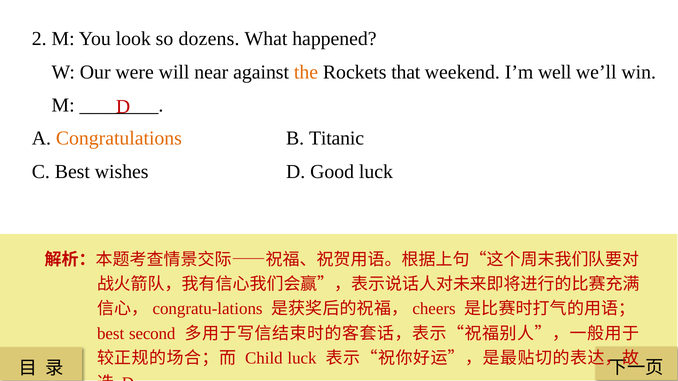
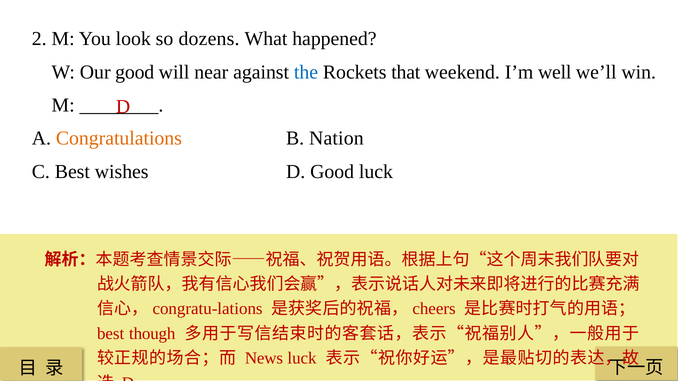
Our were: were -> good
the colour: orange -> blue
Titanic: Titanic -> Nation
second: second -> though
Child: Child -> News
